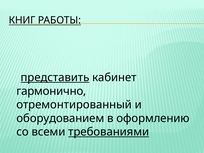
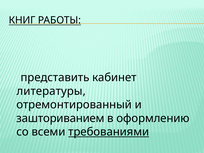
представить underline: present -> none
гармонично: гармонично -> литературы
оборудованием: оборудованием -> зашториванием
